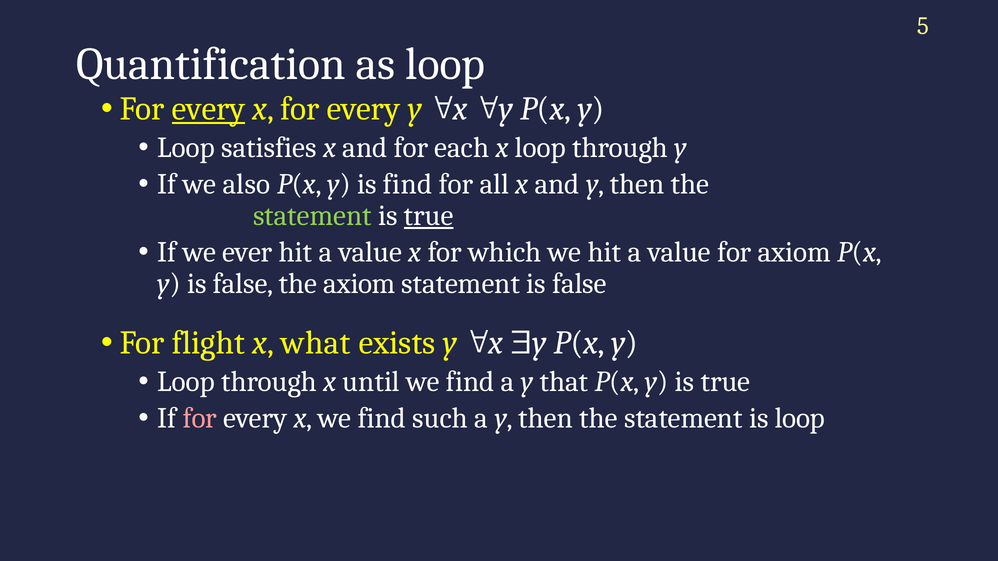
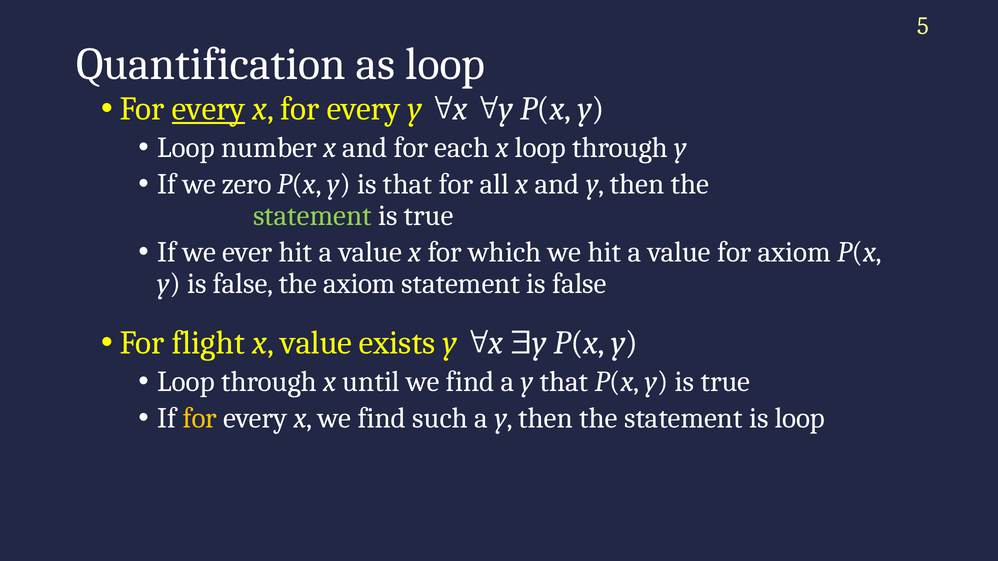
satisfies: satisfies -> number
also: also -> zero
is find: find -> that
true at (429, 216) underline: present -> none
x what: what -> value
for at (200, 418) colour: pink -> yellow
